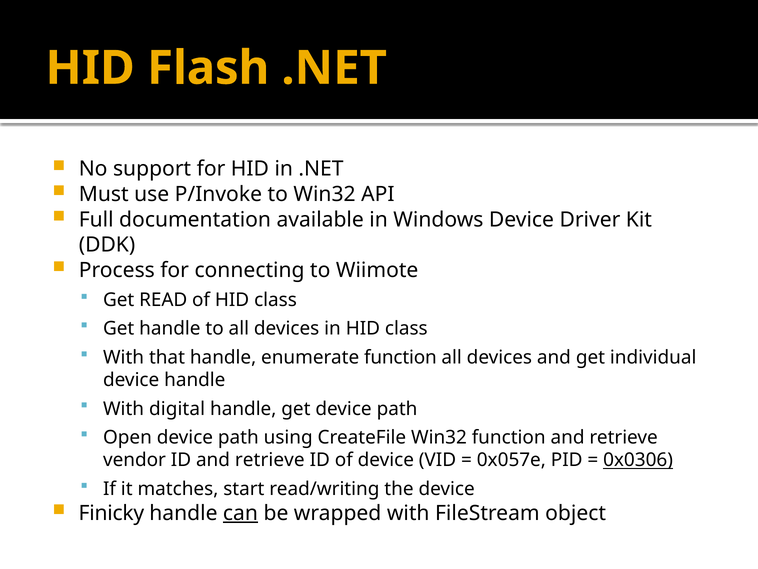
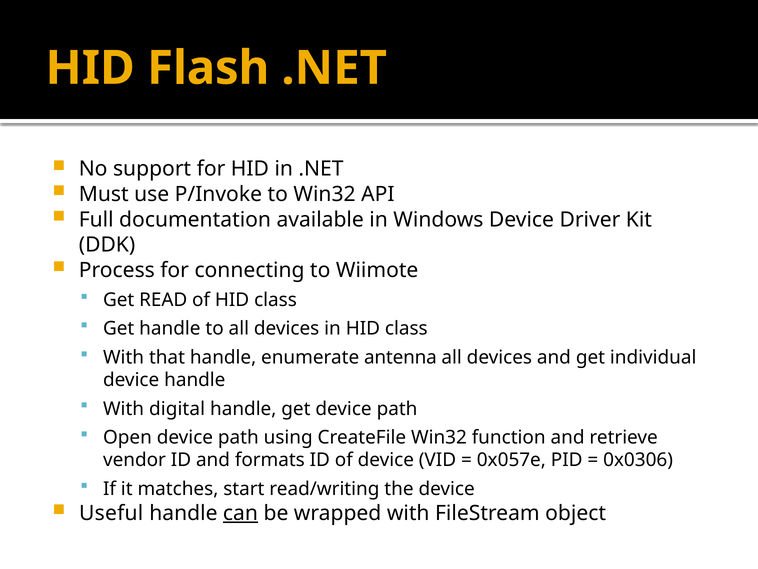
enumerate function: function -> antenna
ID and retrieve: retrieve -> formats
0x0306 underline: present -> none
Finicky: Finicky -> Useful
